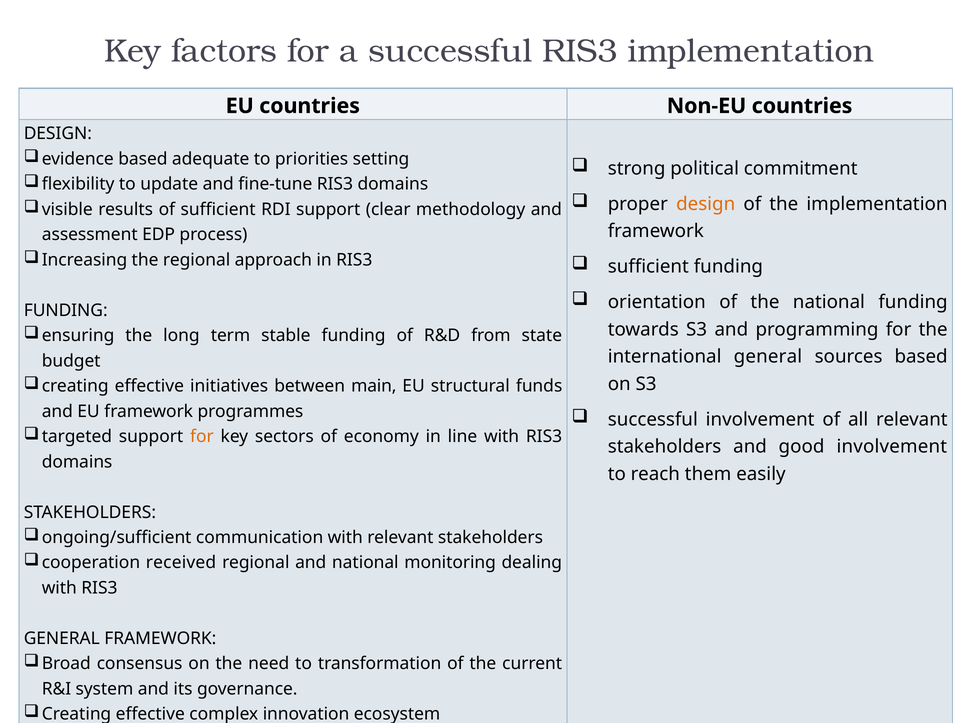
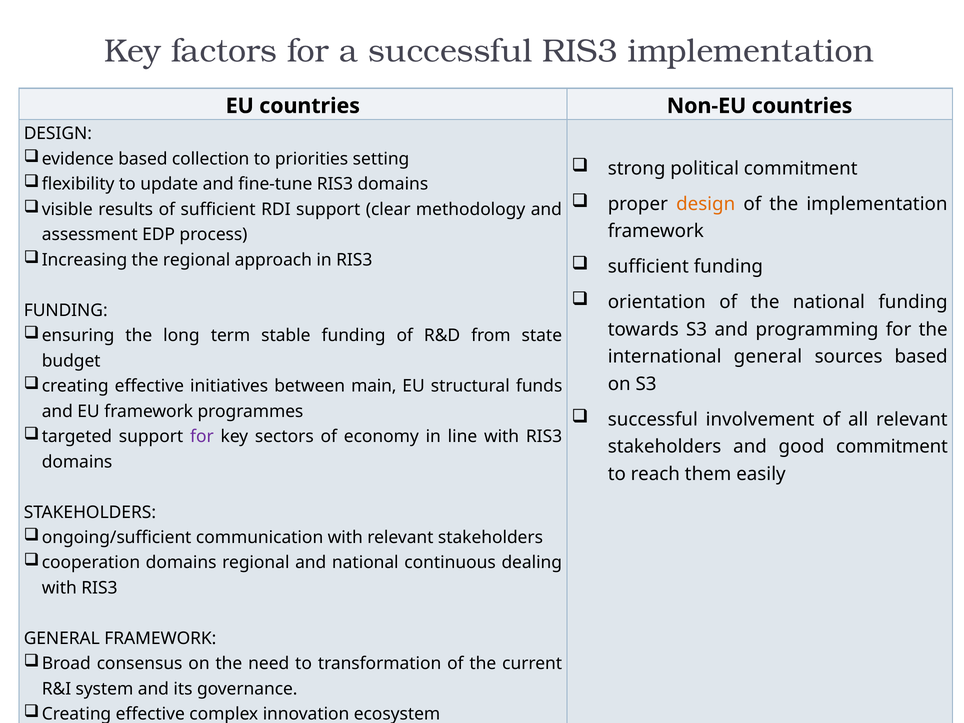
adequate: adequate -> collection
for at (202, 437) colour: orange -> purple
good involvement: involvement -> commitment
cooperation received: received -> domains
monitoring: monitoring -> continuous
